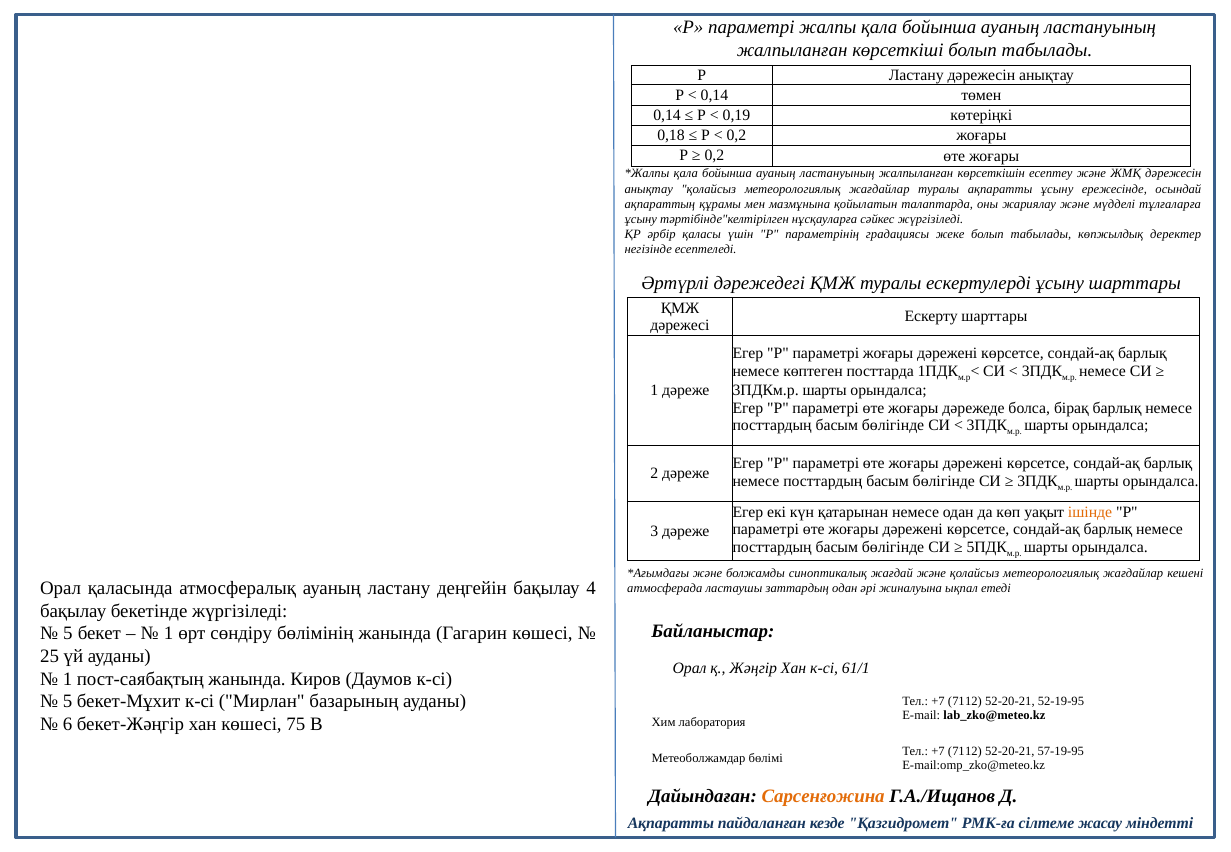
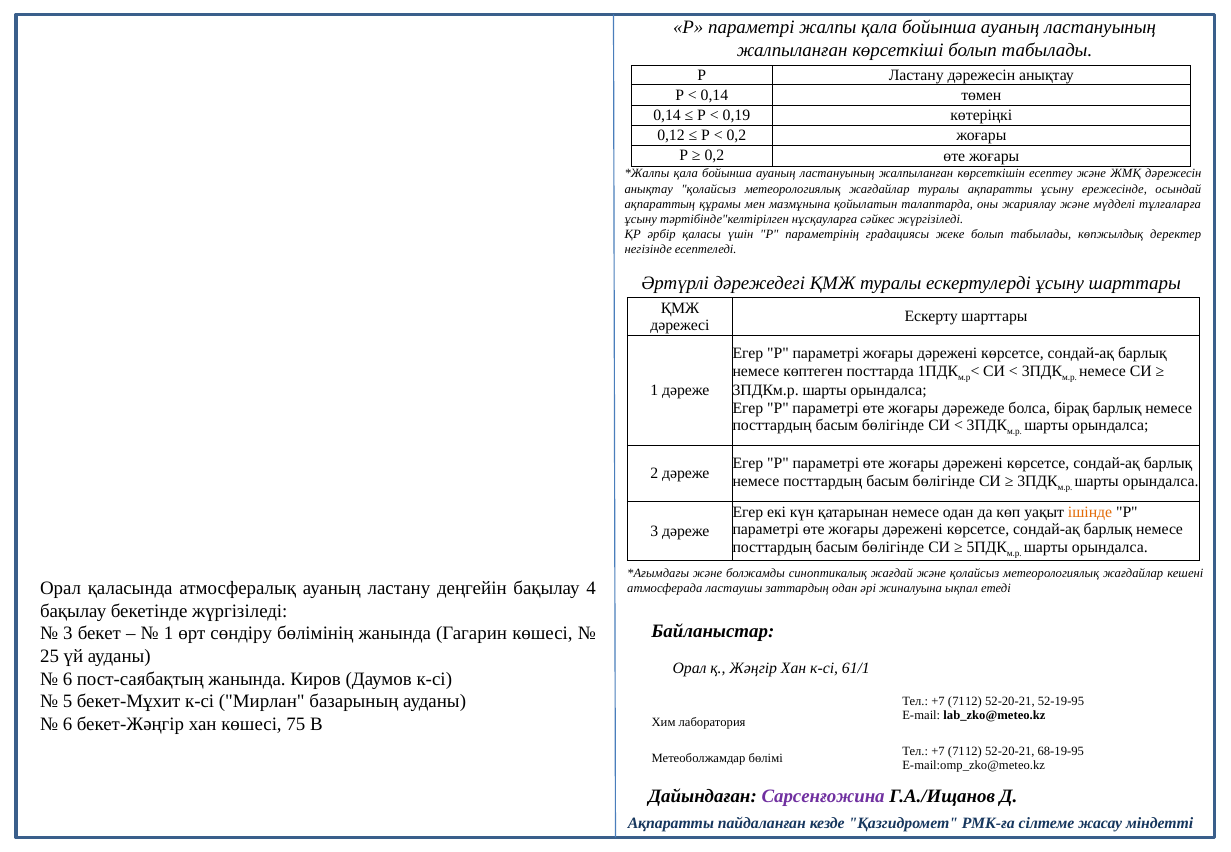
0,18: 0,18 -> 0,12
5 at (68, 634): 5 -> 3
1 at (67, 679): 1 -> 6
57-19-95: 57-19-95 -> 68-19-95
Сарсенғожина colour: orange -> purple
